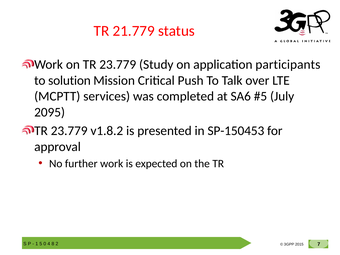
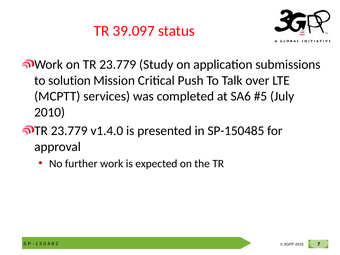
21.779: 21.779 -> 39.097
participants: participants -> submissions
2095: 2095 -> 2010
v1.8.2: v1.8.2 -> v1.4.0
SP-150453: SP-150453 -> SP-150485
